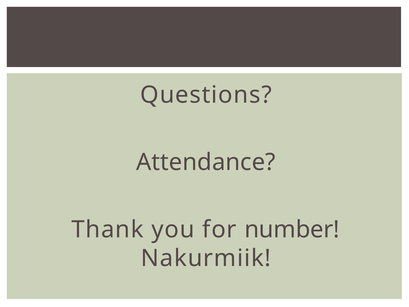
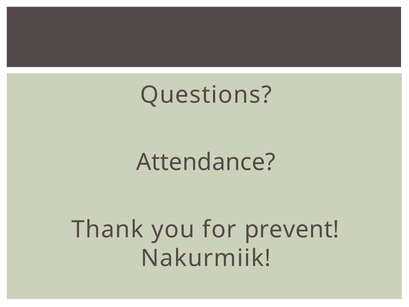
number: number -> prevent
